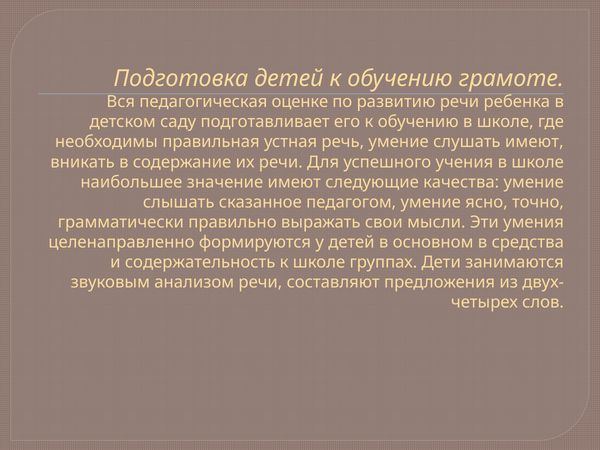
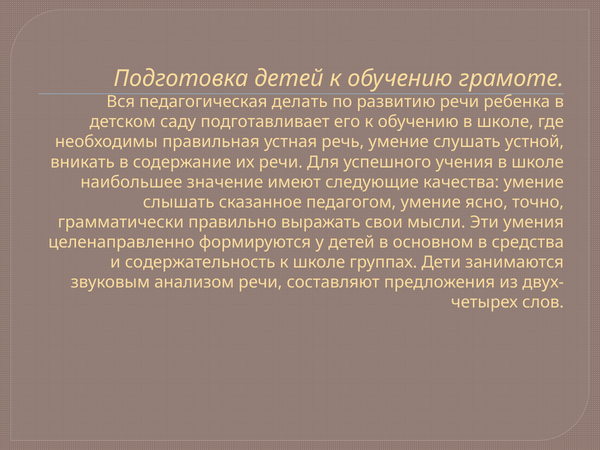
оценке: оценке -> делать
слушать имеют: имеют -> устной
